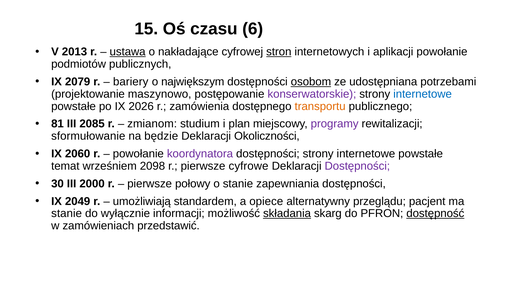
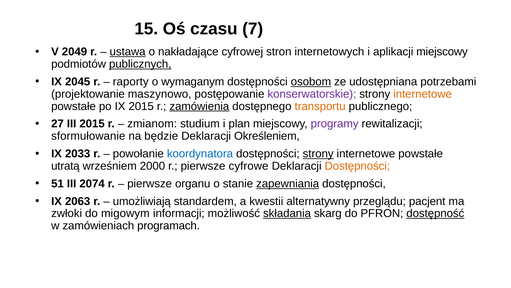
6: 6 -> 7
2013: 2013 -> 2049
stron underline: present -> none
aplikacji powołanie: powołanie -> miejscowy
publicznych underline: none -> present
2079: 2079 -> 2045
bariery: bariery -> raporty
największym: największym -> wymaganym
internetowe at (423, 94) colour: blue -> orange
IX 2026: 2026 -> 2015
zamówienia underline: none -> present
81: 81 -> 27
III 2085: 2085 -> 2015
Okoliczności: Okoliczności -> Określeniem
2060: 2060 -> 2033
koordynatora colour: purple -> blue
strony at (318, 153) underline: none -> present
temat: temat -> utratą
2098: 2098 -> 2000
Dostępności at (357, 166) colour: purple -> orange
30: 30 -> 51
2000: 2000 -> 2074
połowy: połowy -> organu
zapewniania underline: none -> present
2049: 2049 -> 2063
opiece: opiece -> kwestii
stanie at (67, 213): stanie -> zwłoki
wyłącznie: wyłącznie -> migowym
przedstawić: przedstawić -> programach
